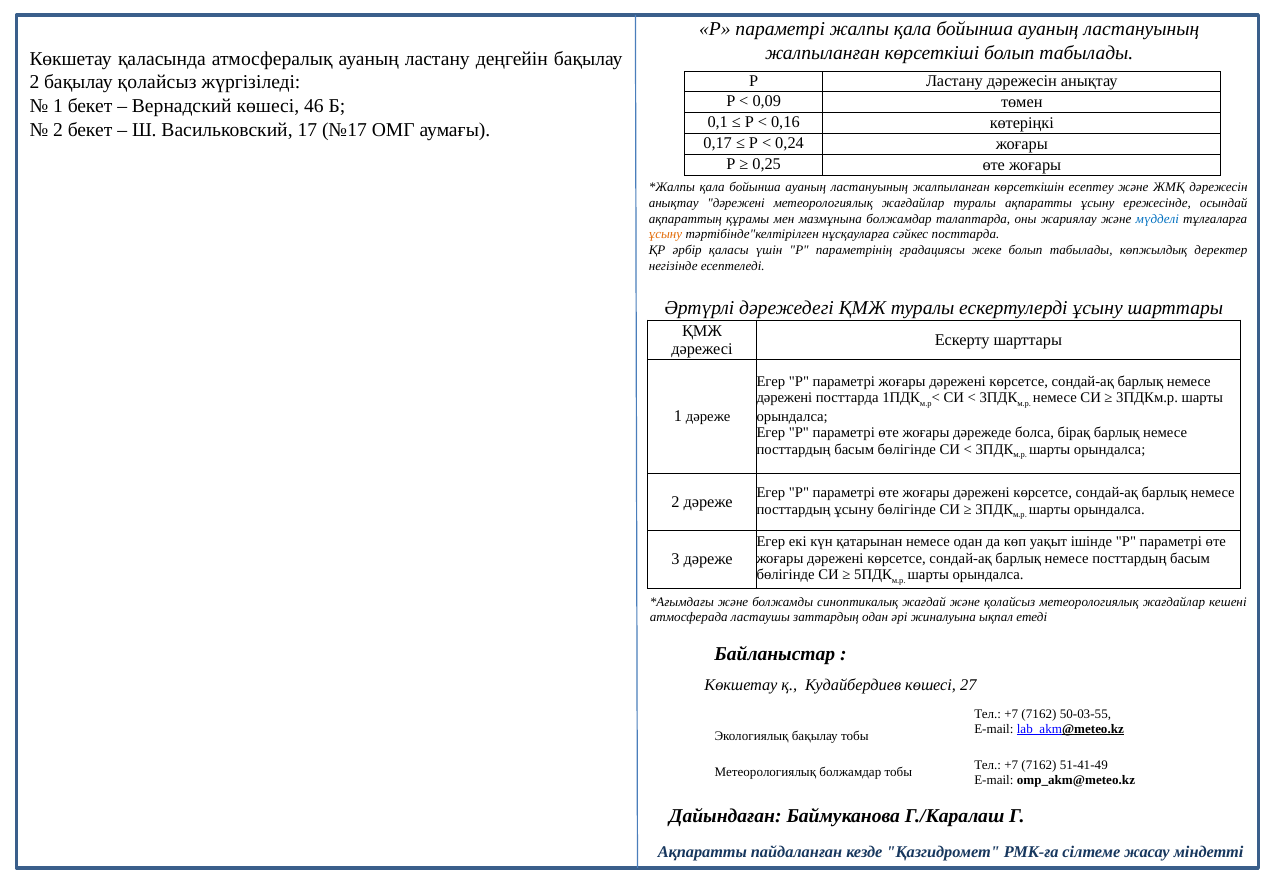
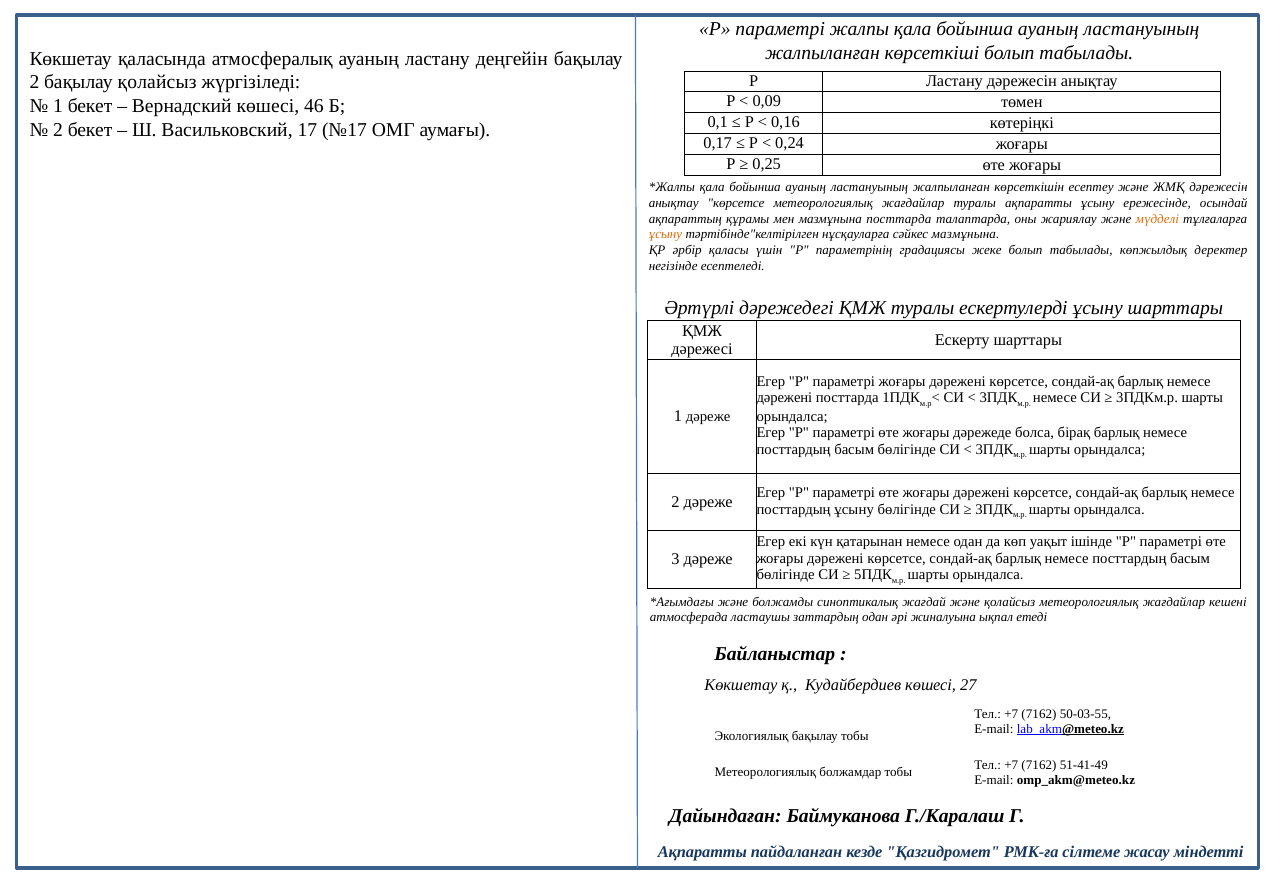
анықтау дәрежені: дәрежені -> көрсетсе
мазмұнына болжамдар: болжамдар -> посттарда
мүдделі colour: blue -> orange
сәйкес посттарда: посттарда -> мазмұнына
